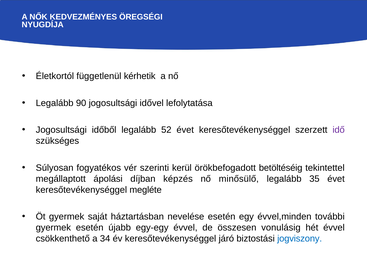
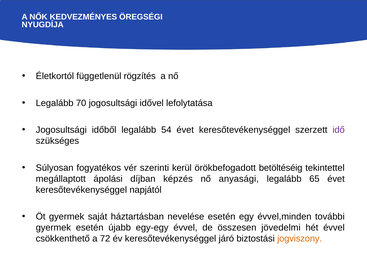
kérhetik: kérhetik -> rögzítés
90: 90 -> 70
52: 52 -> 54
minősülő: minősülő -> anyasági
35: 35 -> 65
megléte: megléte -> napjától
vonulásig: vonulásig -> jövedelmi
34: 34 -> 72
jogviszony colour: blue -> orange
